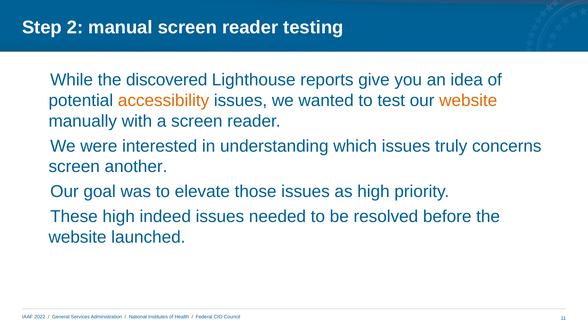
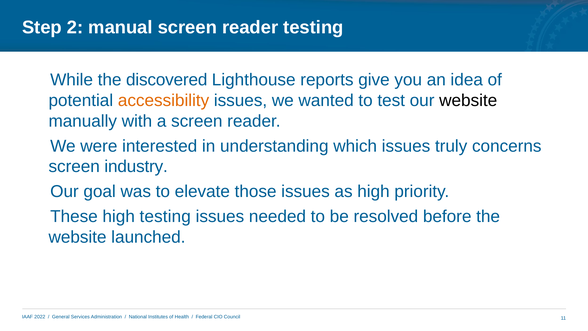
website at (468, 100) colour: orange -> black
another: another -> industry
high indeed: indeed -> testing
